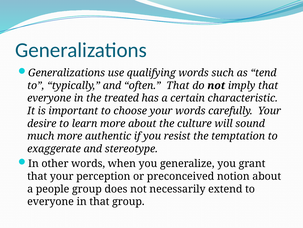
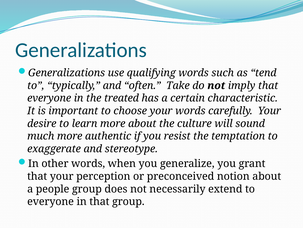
often That: That -> Take
